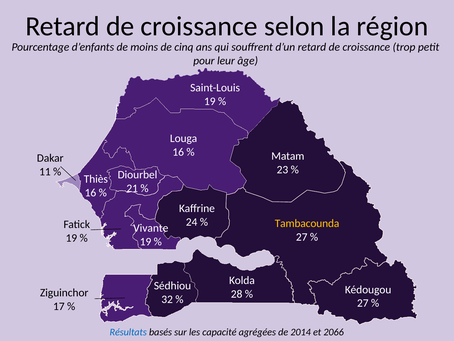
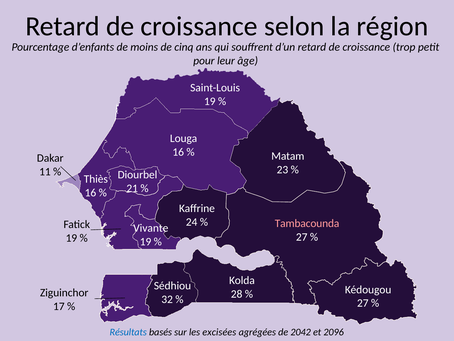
Tambacounda colour: yellow -> pink
capacité: capacité -> excisées
2014: 2014 -> 2042
2066: 2066 -> 2096
